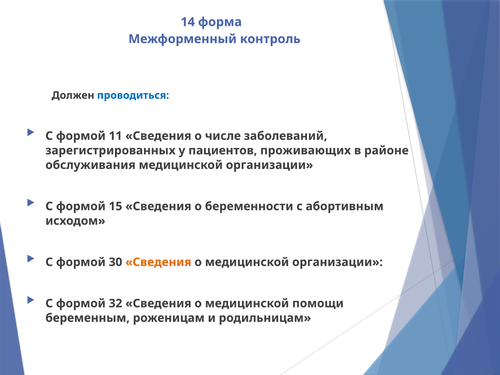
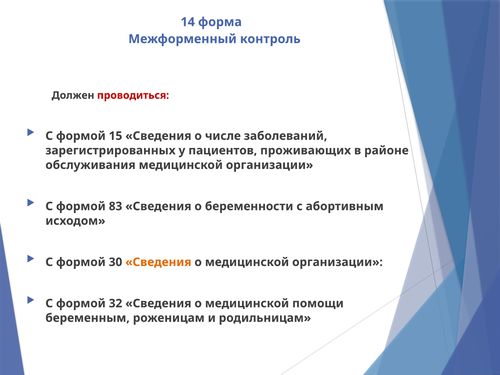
проводиться colour: blue -> red
11: 11 -> 15
15: 15 -> 83
